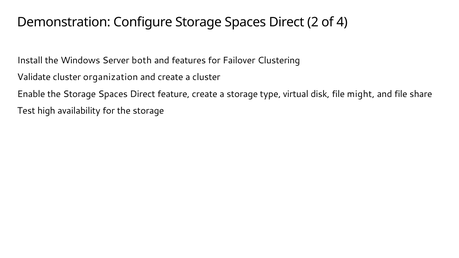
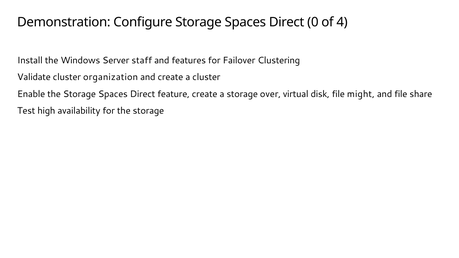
2: 2 -> 0
both: both -> staff
type: type -> over
